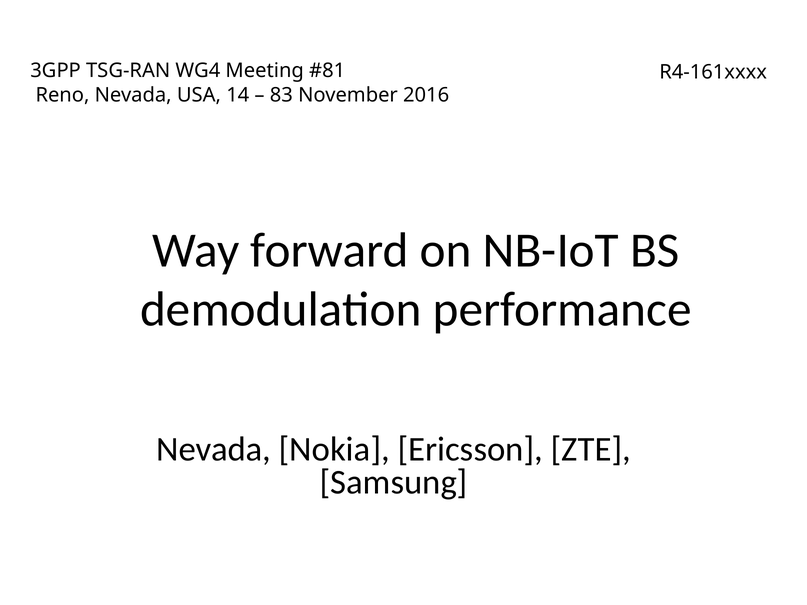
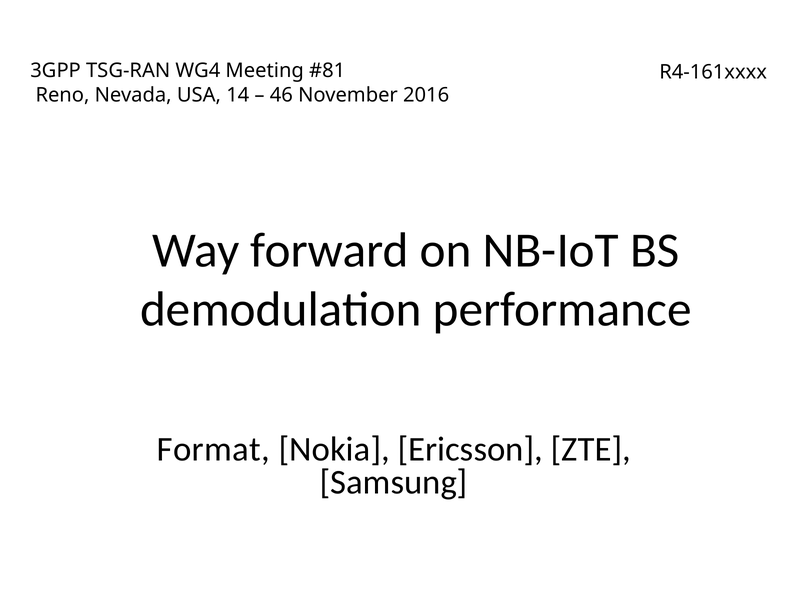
83: 83 -> 46
Nevada at (214, 449): Nevada -> Format
